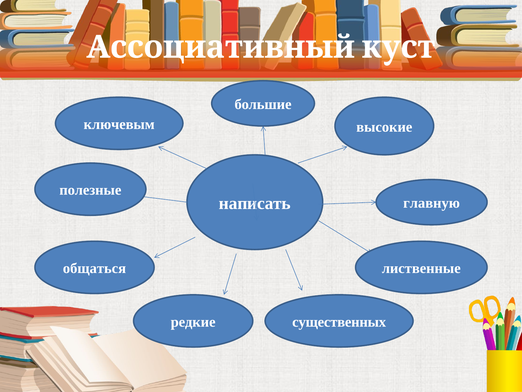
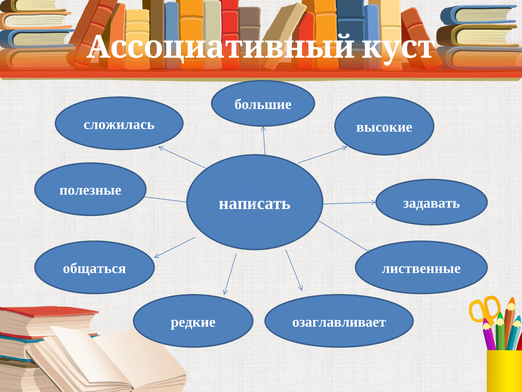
ключевым: ключевым -> сложилась
главную: главную -> задавать
существенных: существенных -> озаглавливает
